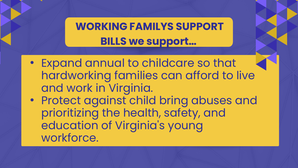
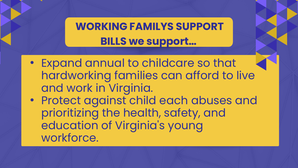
bring: bring -> each
